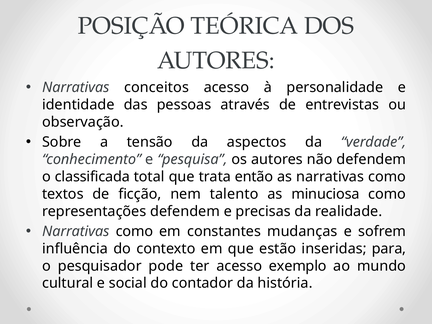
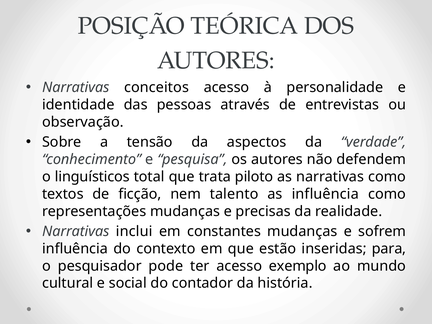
classificada: classificada -> linguísticos
então: então -> piloto
as minuciosa: minuciosa -> influência
representações defendem: defendem -> mudanças
como at (134, 231): como -> inclui
